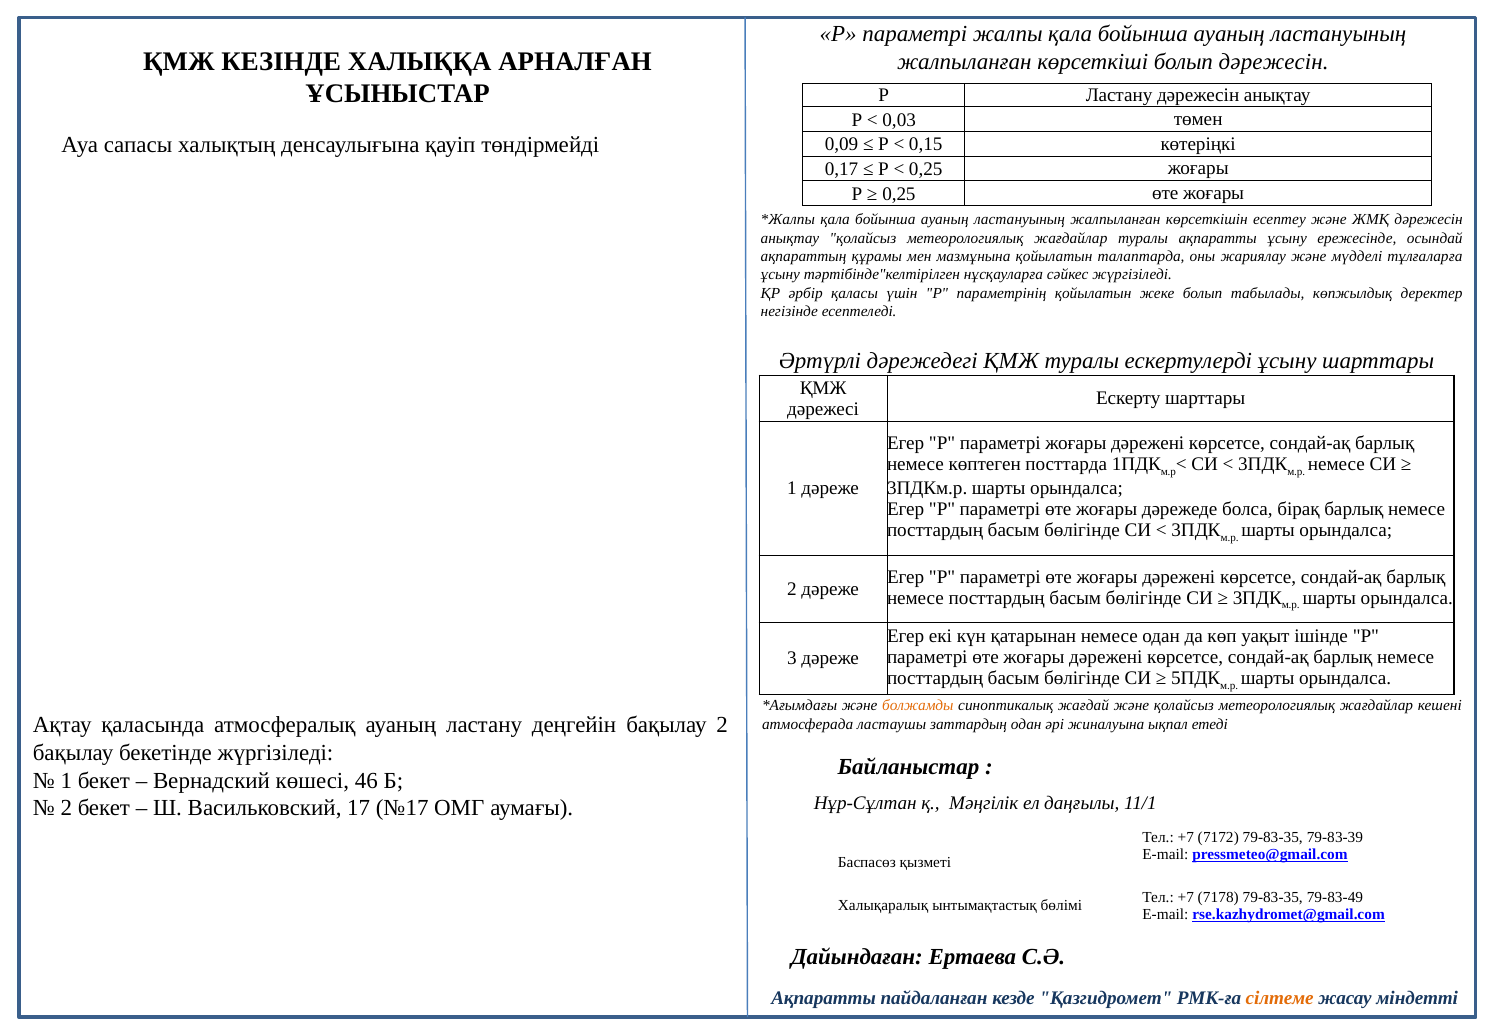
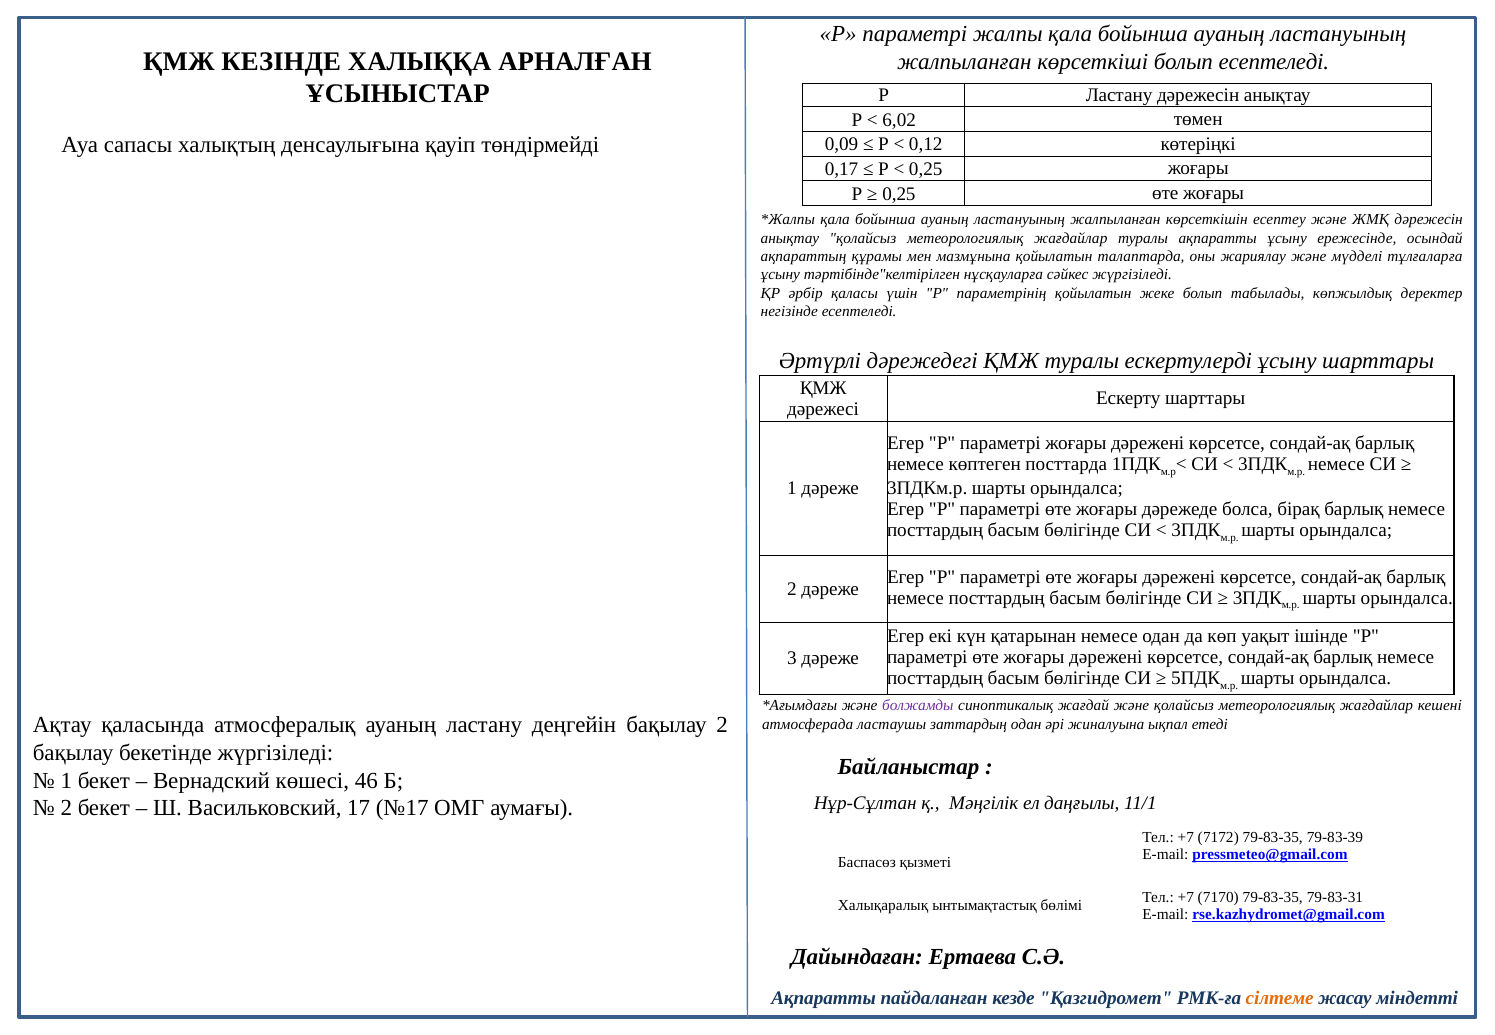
болып дәрежесін: дәрежесін -> есептеледі
0,03: 0,03 -> 6,02
0,15: 0,15 -> 0,12
болжамды colour: orange -> purple
7178: 7178 -> 7170
79-83-49: 79-83-49 -> 79-83-31
